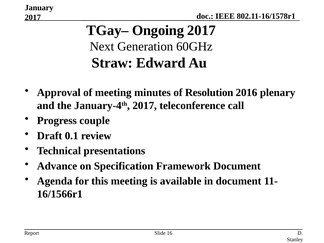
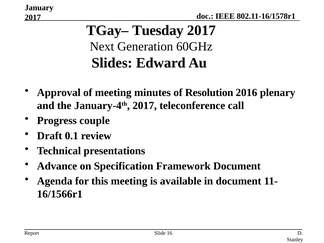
Ongoing: Ongoing -> Tuesday
Straw: Straw -> Slides
